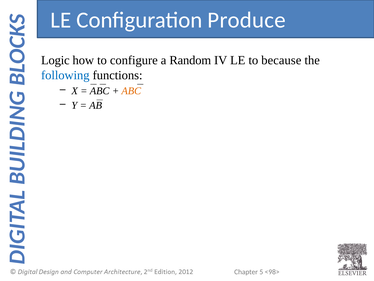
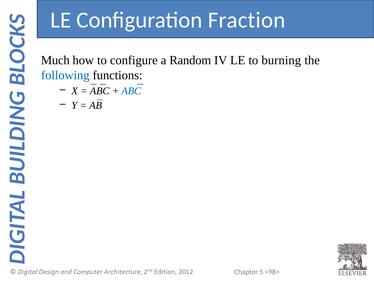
Produce: Produce -> Fraction
Logic: Logic -> Much
because: because -> burning
ABC at (131, 91) colour: orange -> blue
